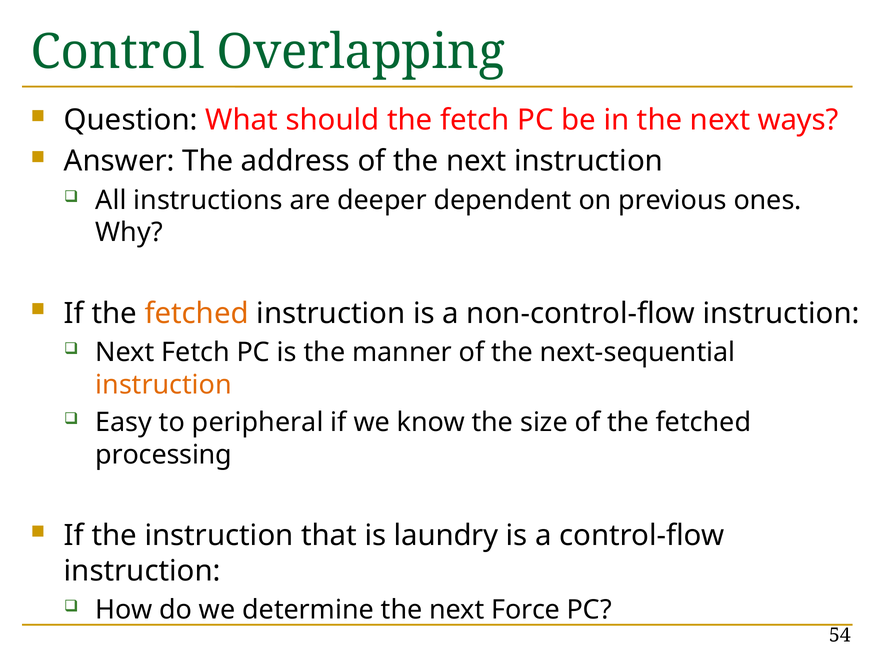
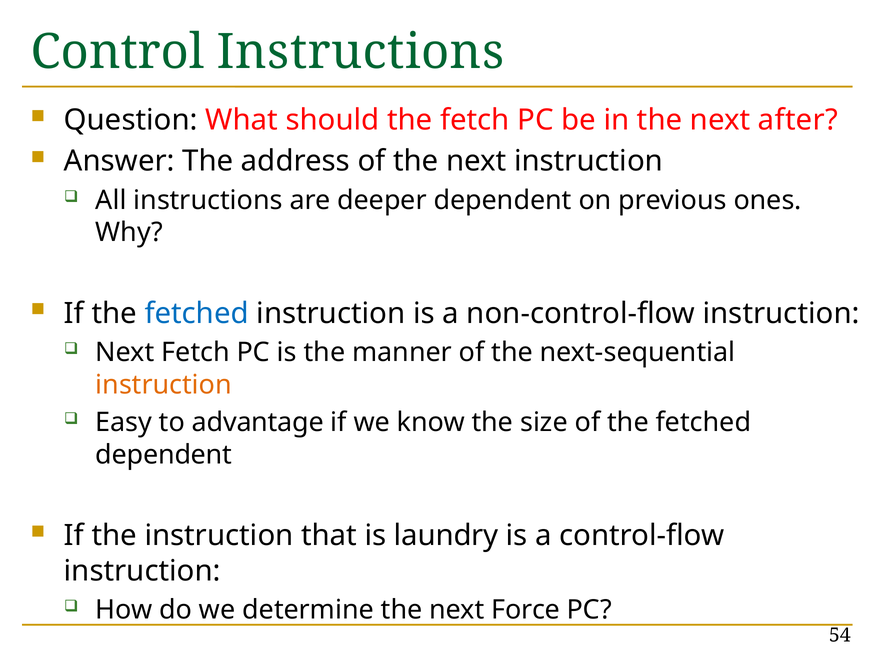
Control Overlapping: Overlapping -> Instructions
ways: ways -> after
fetched at (197, 314) colour: orange -> blue
peripheral: peripheral -> advantage
processing at (164, 455): processing -> dependent
